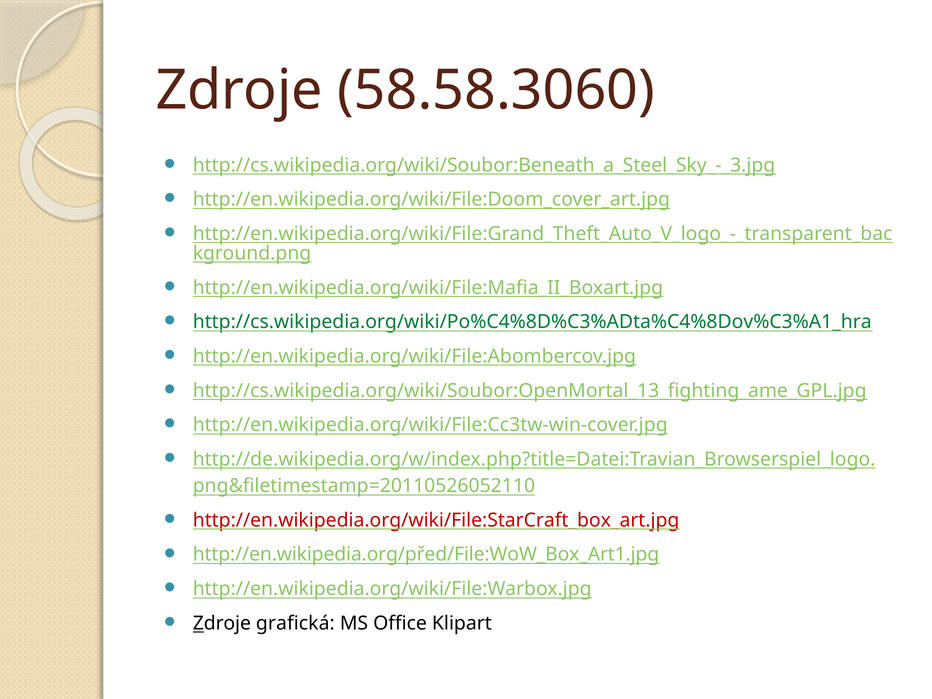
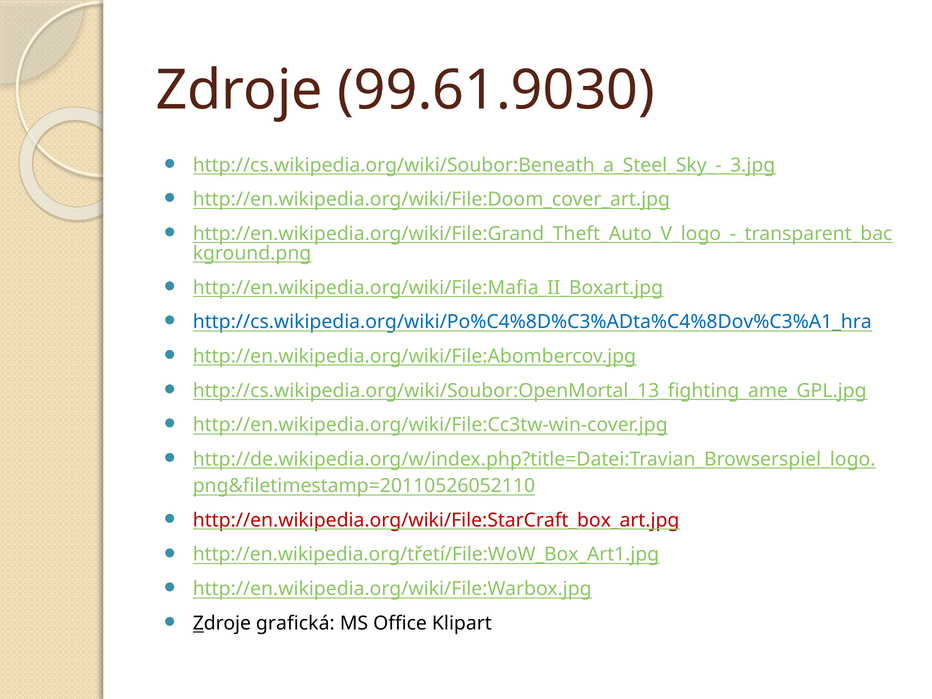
58.58.3060: 58.58.3060 -> 99.61.9030
http://cs.wikipedia.org/wiki/Po%C4%8D%C3%ADta%C4%8Dov%C3%A1_hra colour: green -> blue
http://en.wikipedia.org/před/File:WoW_Box_Art1.jpg: http://en.wikipedia.org/před/File:WoW_Box_Art1.jpg -> http://en.wikipedia.org/třetí/File:WoW_Box_Art1.jpg
